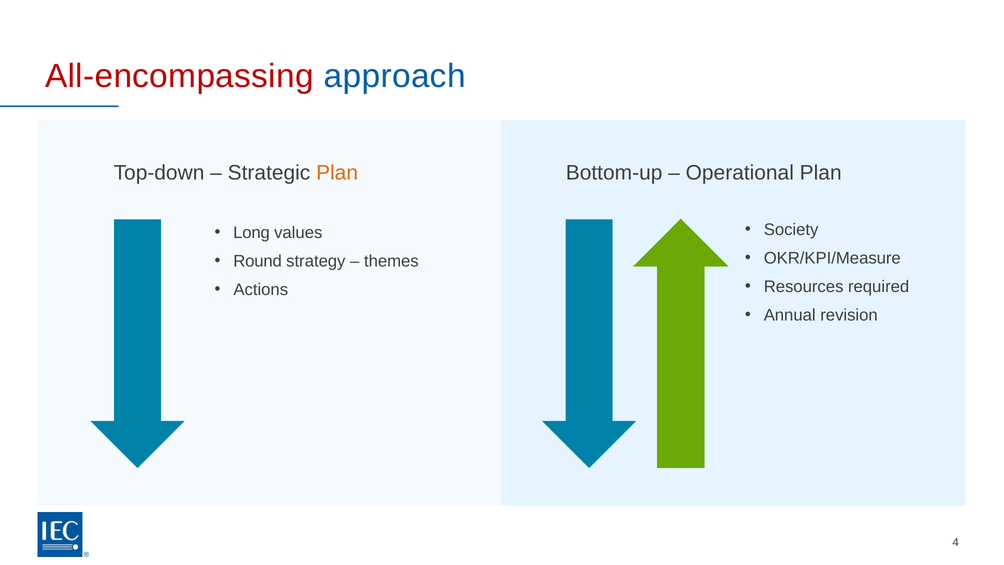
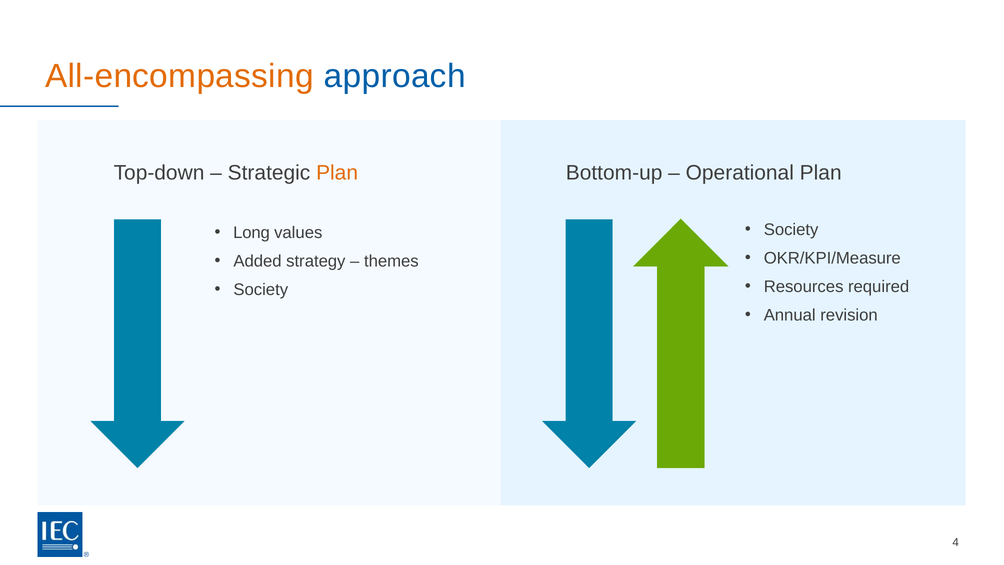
All-encompassing colour: red -> orange
Round: Round -> Added
Actions at (261, 289): Actions -> Society
